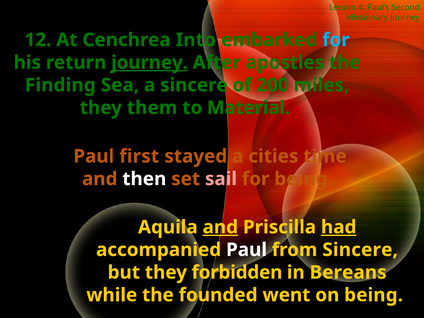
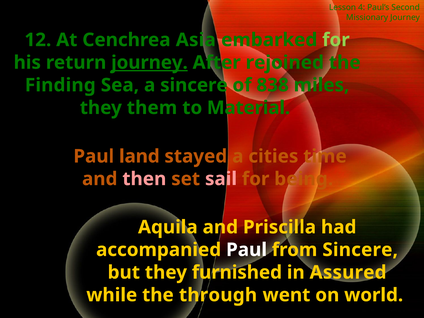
Into: Into -> Asia
for at (336, 40) colour: light blue -> light green
apostles: apostles -> rejoined
200: 200 -> 838
first: first -> land
then colour: white -> pink
and at (220, 227) underline: present -> none
had underline: present -> none
forbidden: forbidden -> furnished
Bereans: Bereans -> Assured
founded: founded -> through
on being: being -> world
